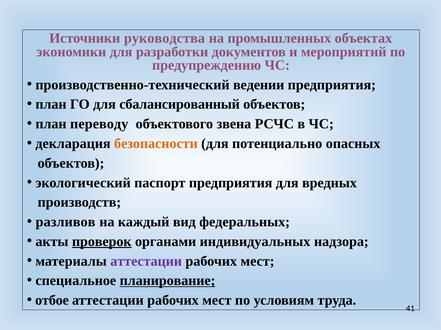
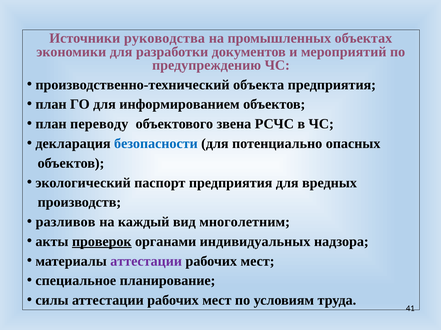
ведении: ведении -> объекта
сбалансированный: сбалансированный -> информированием
безопасности colour: orange -> blue
федеральных: федеральных -> многолетним
планирование underline: present -> none
отбое: отбое -> силы
